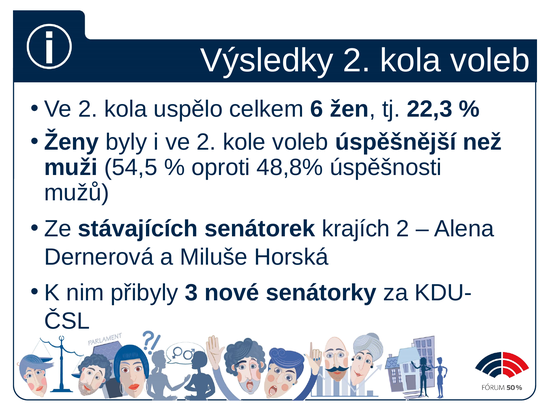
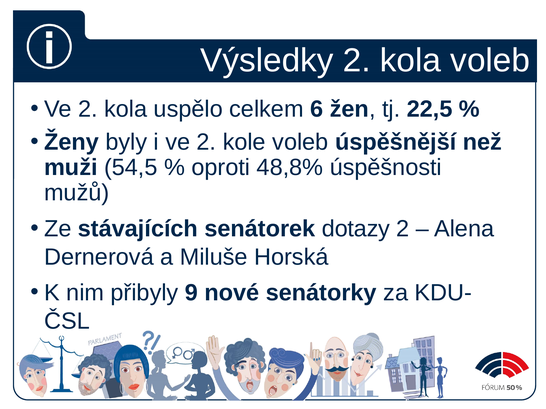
22,3: 22,3 -> 22,5
krajích: krajích -> dotazy
3: 3 -> 9
